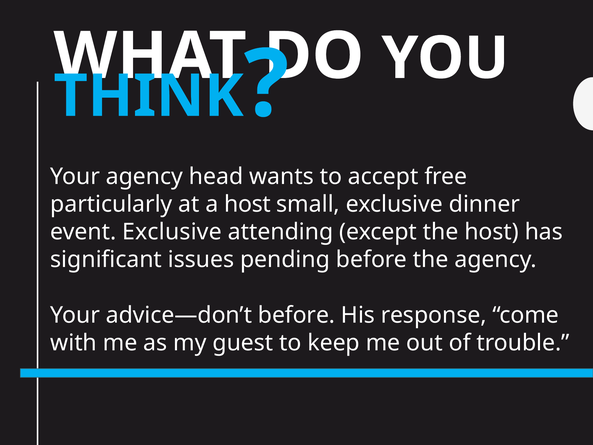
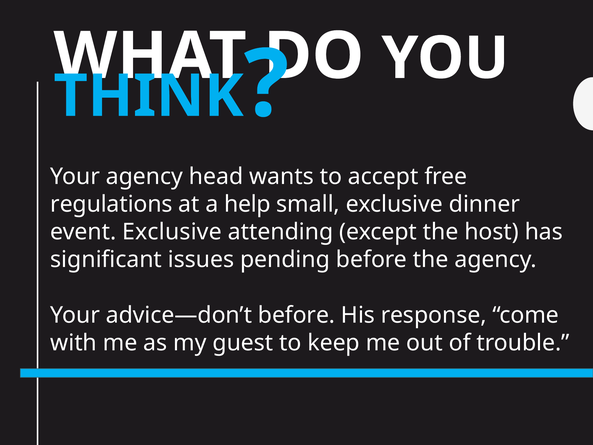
particularly: particularly -> regulations
a host: host -> help
